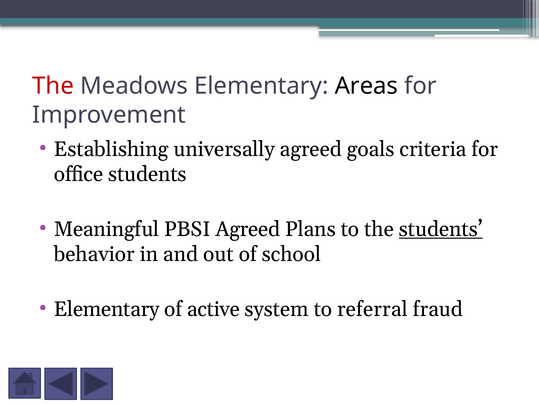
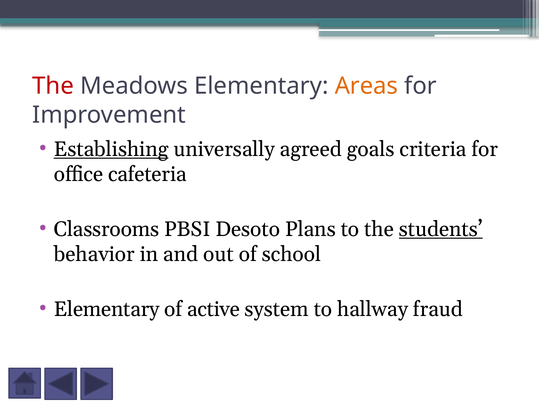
Areas colour: black -> orange
Establishing underline: none -> present
office students: students -> cafeteria
Meaningful: Meaningful -> Classrooms
PBSI Agreed: Agreed -> Desoto
referral: referral -> hallway
